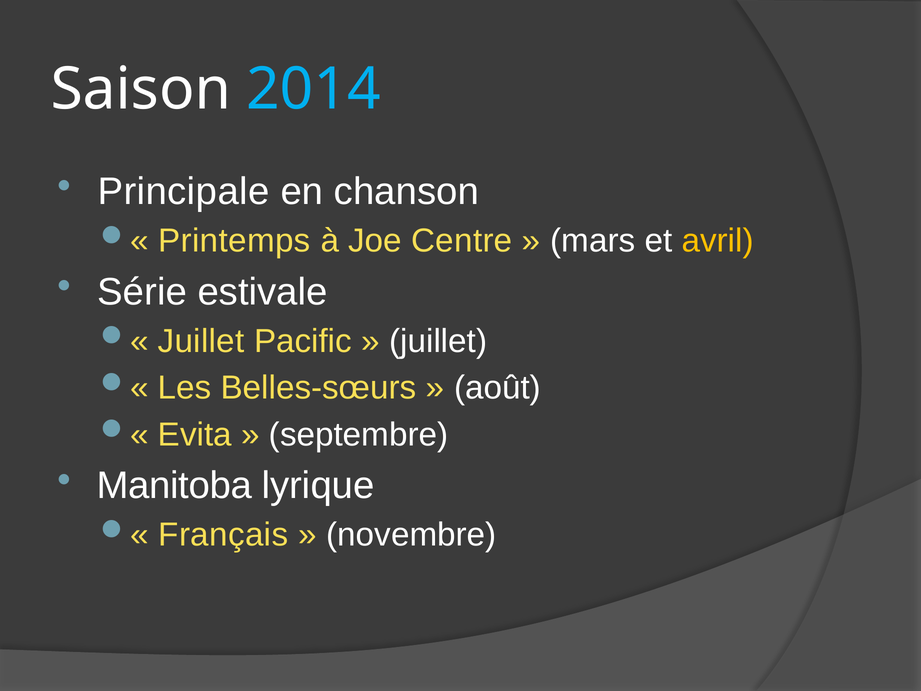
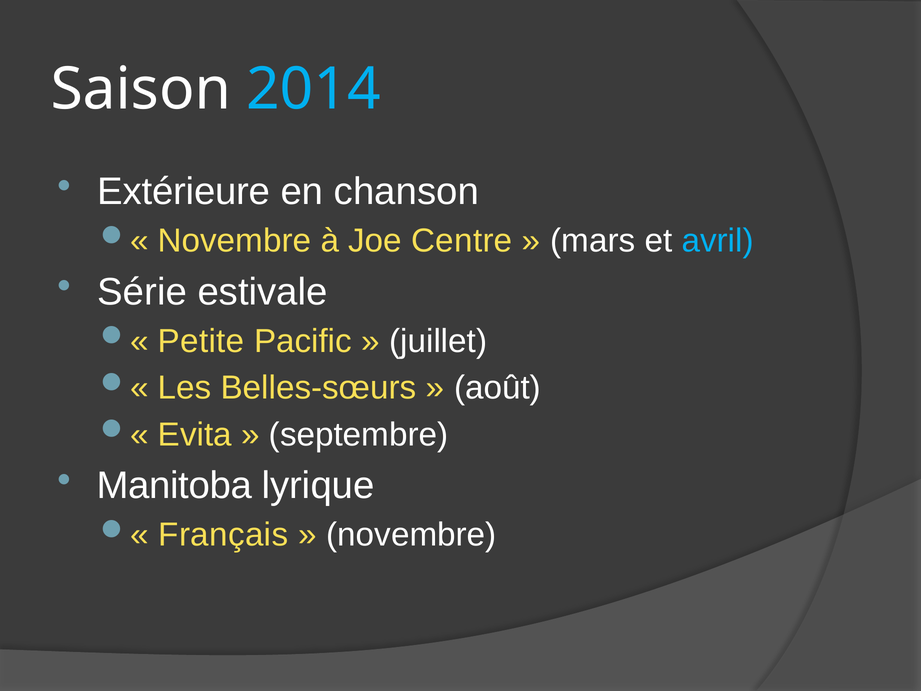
Principale: Principale -> Extérieure
Printemps at (234, 241): Printemps -> Novembre
avril colour: yellow -> light blue
Juillet at (201, 341): Juillet -> Petite
